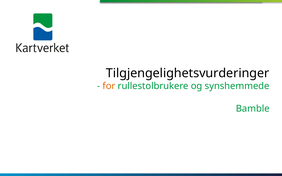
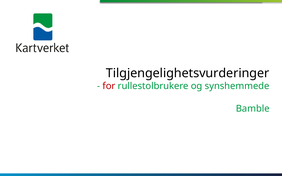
for colour: orange -> red
